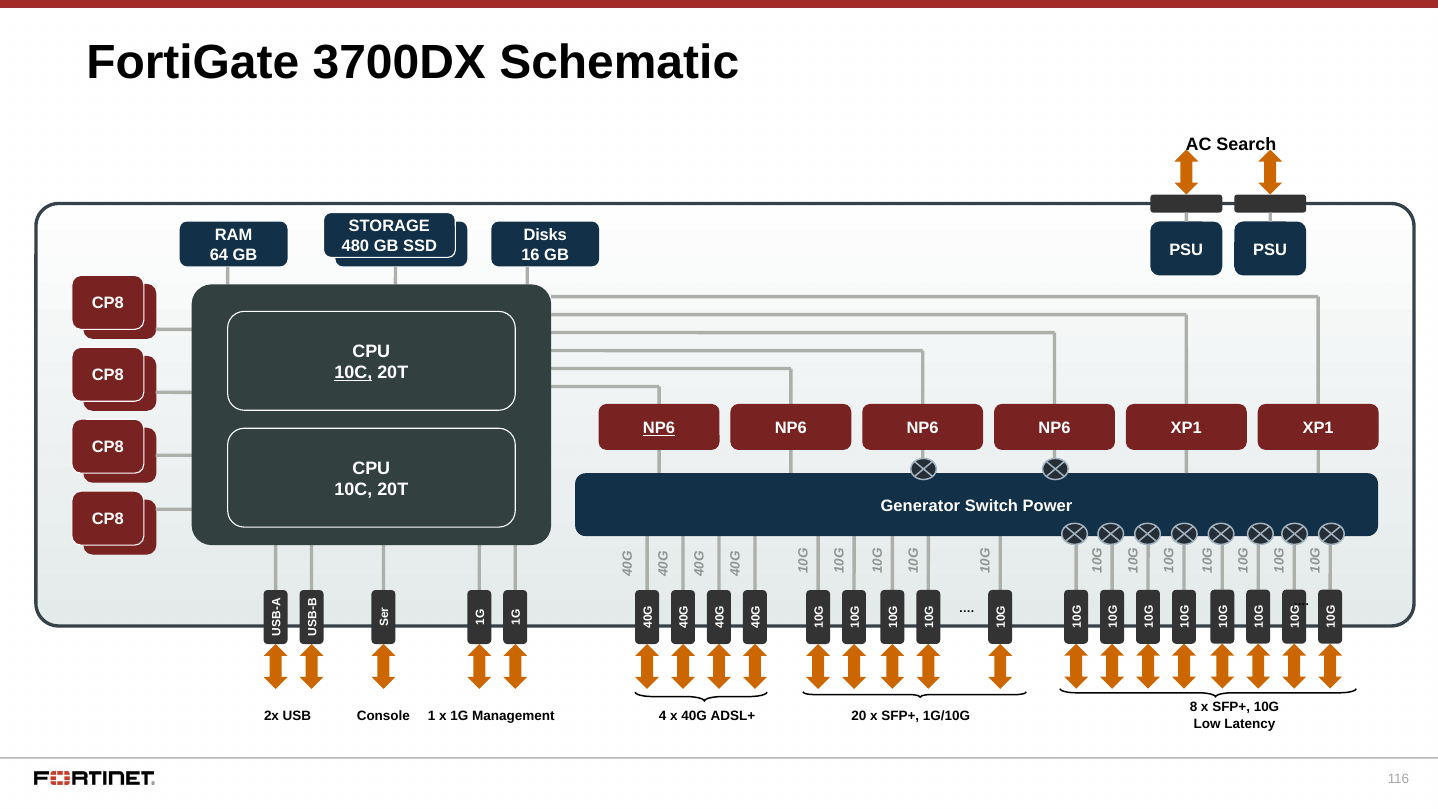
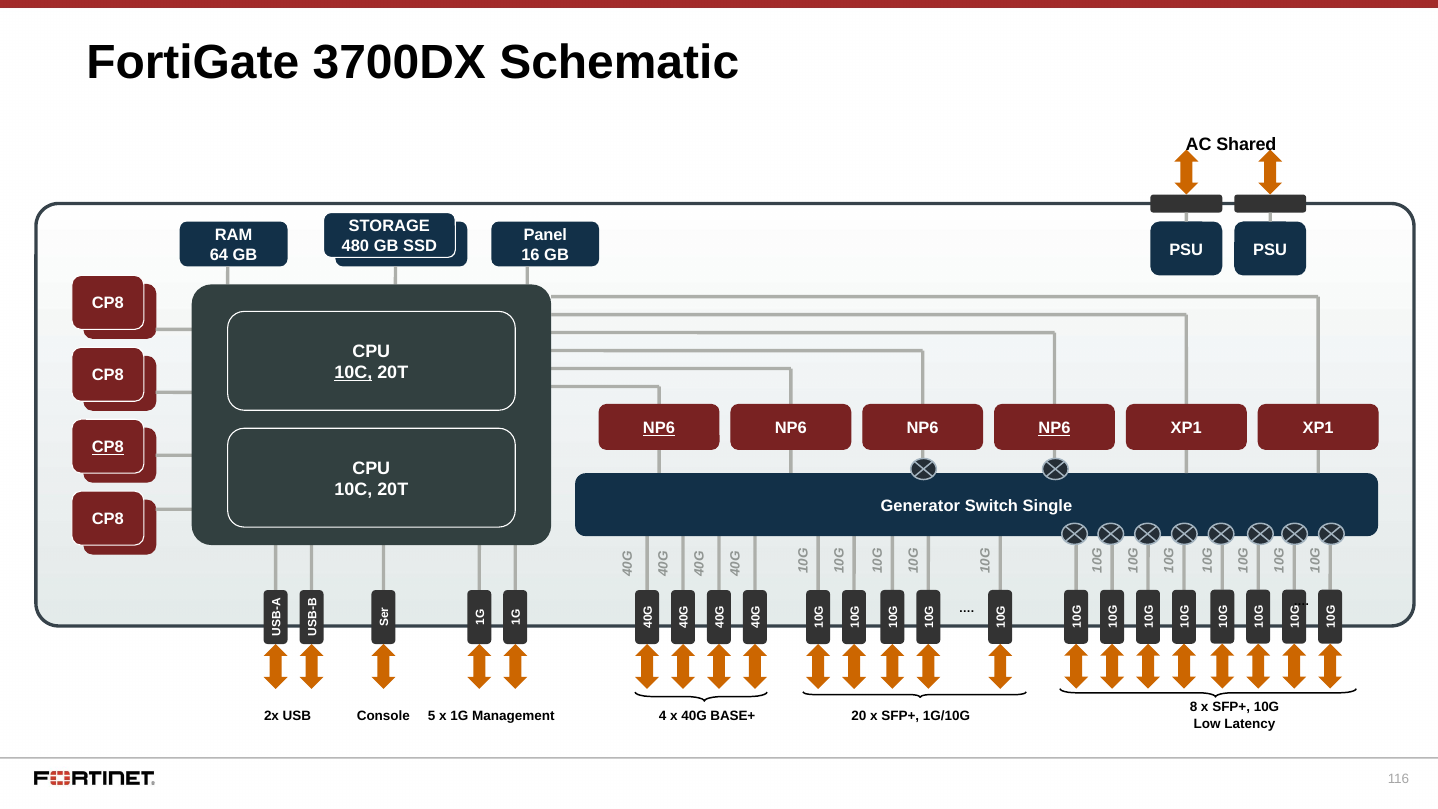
Search: Search -> Shared
Disks: Disks -> Panel
NP6 at (1054, 428) underline: none -> present
CP8 at (108, 447) underline: none -> present
Power: Power -> Single
Console 1: 1 -> 5
ADSL+: ADSL+ -> BASE+
